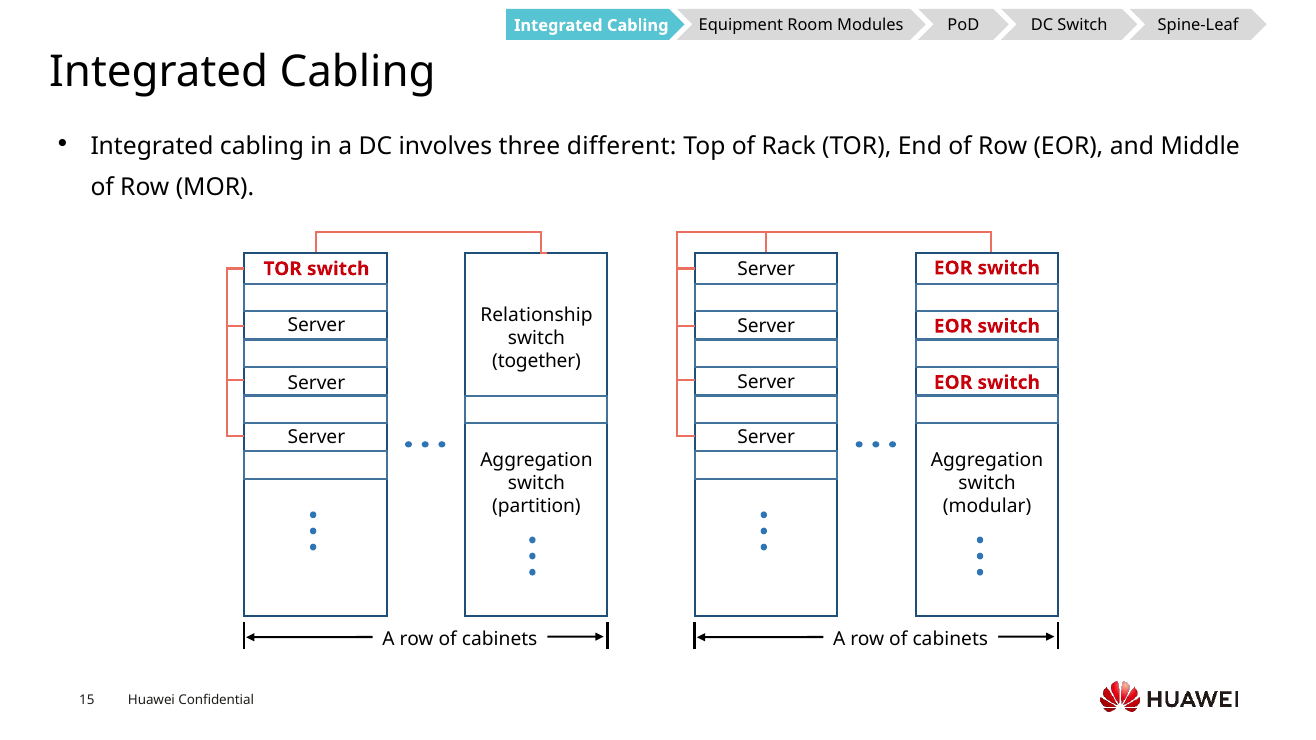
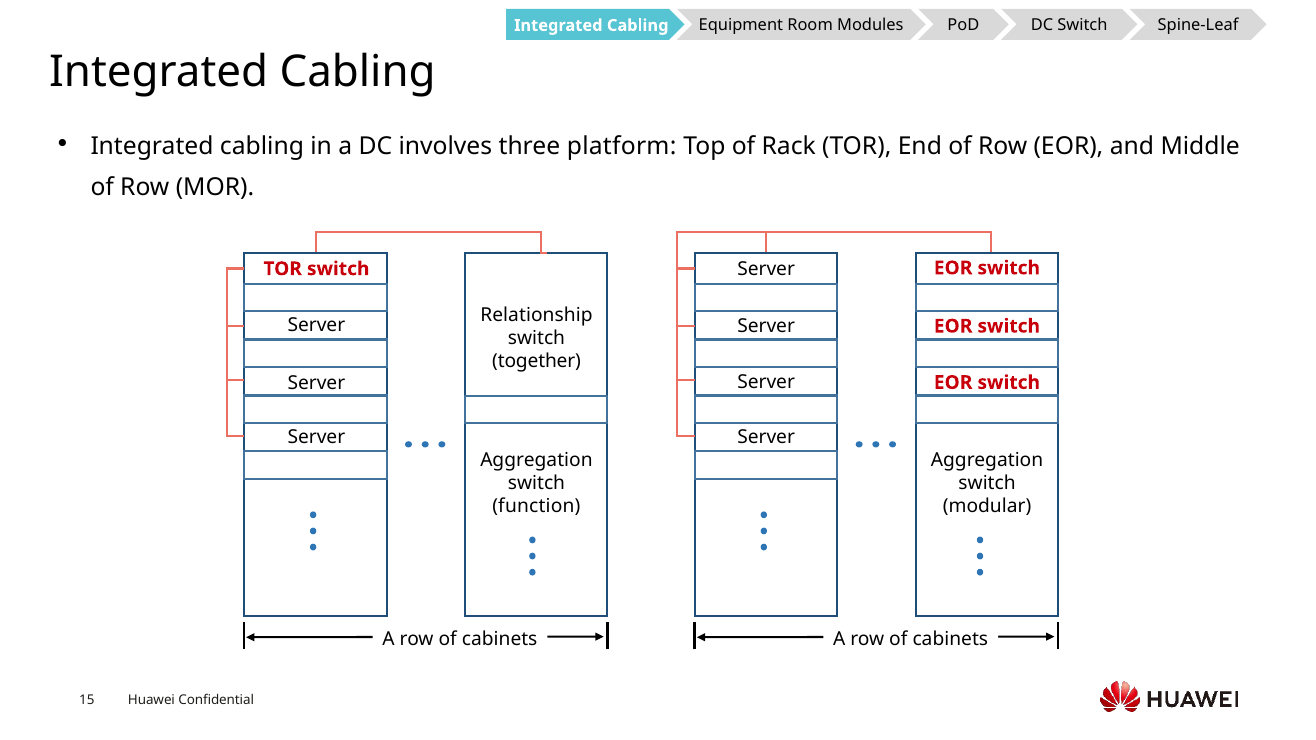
different: different -> platform
partition: partition -> function
